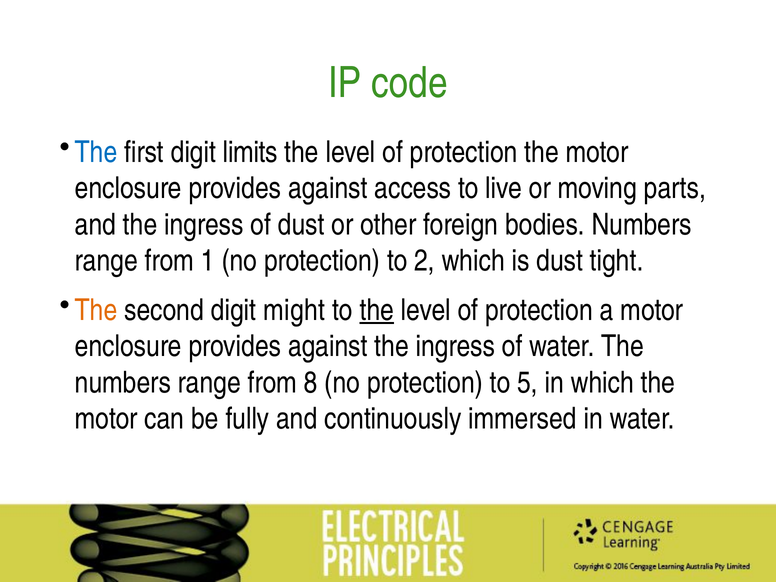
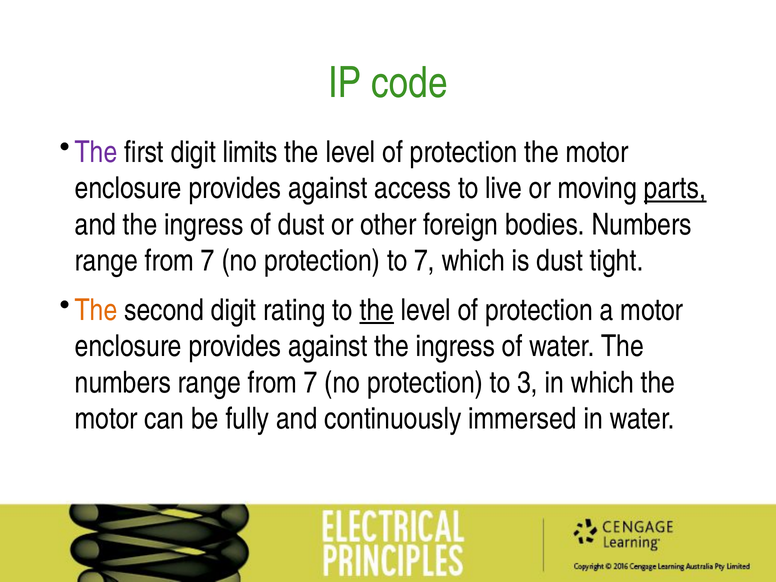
The at (96, 152) colour: blue -> purple
parts underline: none -> present
1 at (208, 261): 1 -> 7
to 2: 2 -> 7
might: might -> rating
8 at (311, 383): 8 -> 7
5: 5 -> 3
